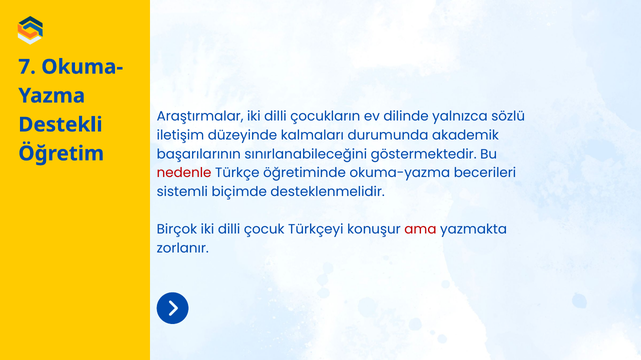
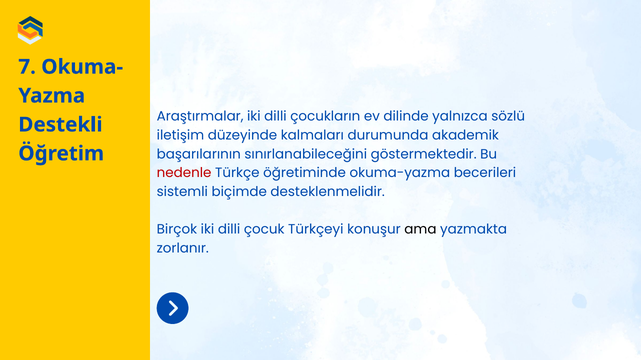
ama colour: red -> black
